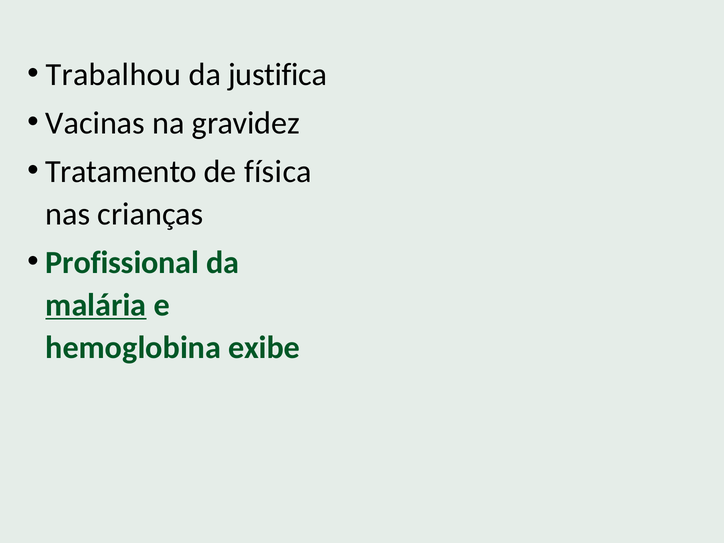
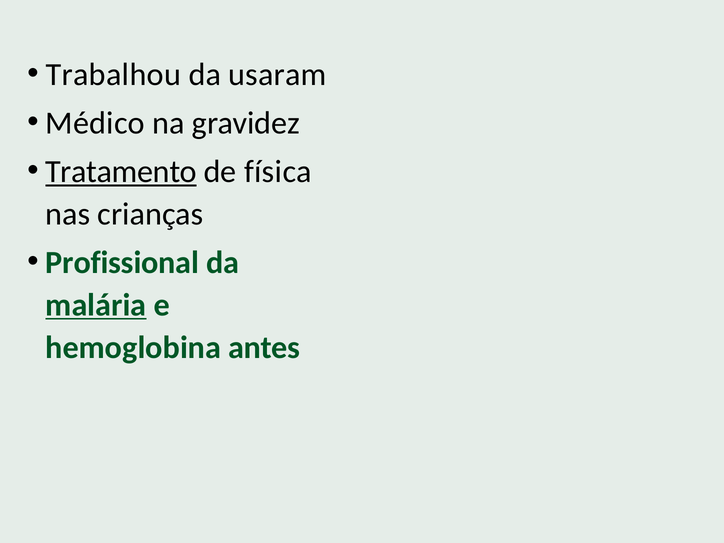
justifica: justifica -> usaram
Vacinas: Vacinas -> Médico
Tratamento underline: none -> present
exibe: exibe -> antes
